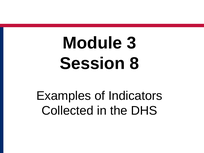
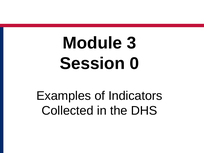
8: 8 -> 0
